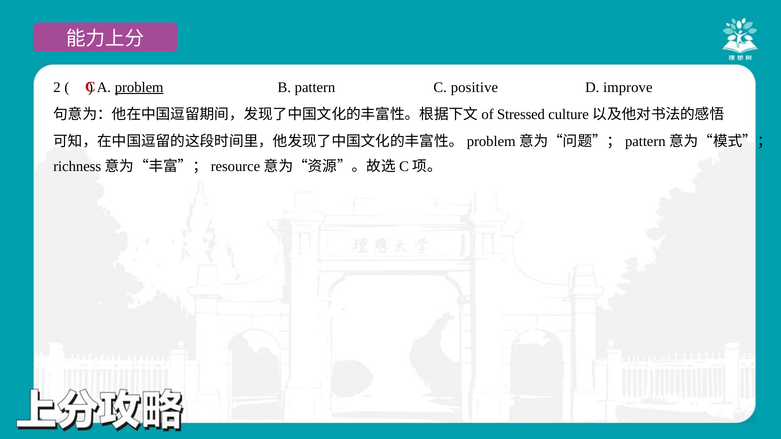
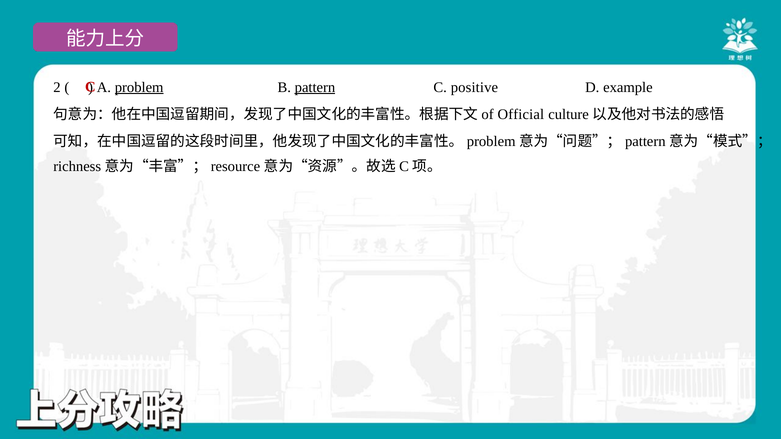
pattern underline: none -> present
improve: improve -> example
Stressed: Stressed -> Official
